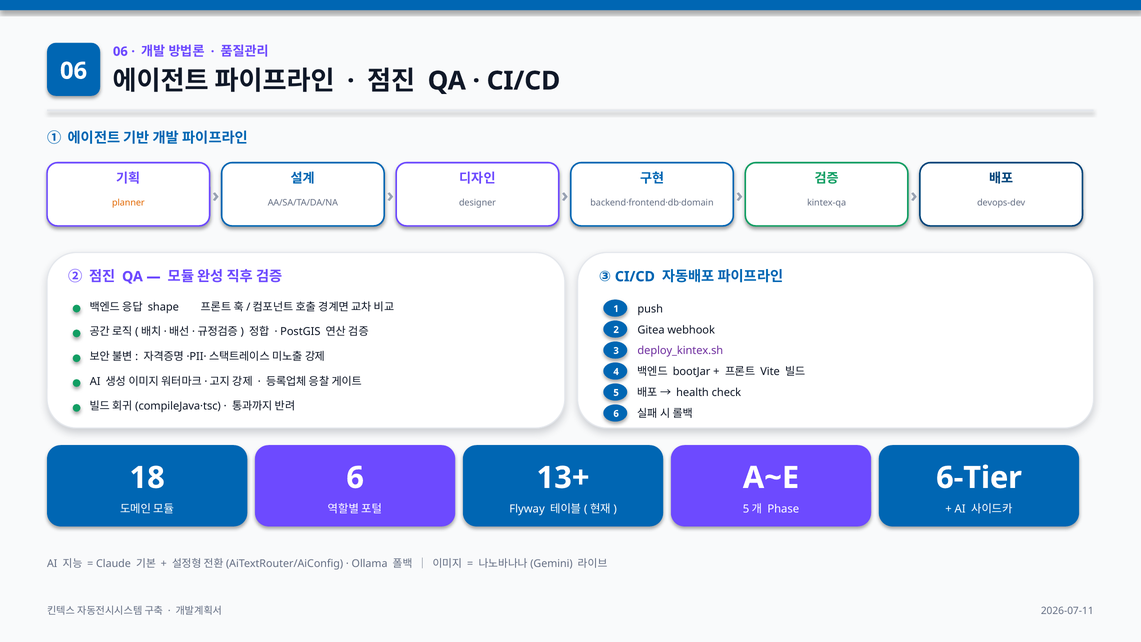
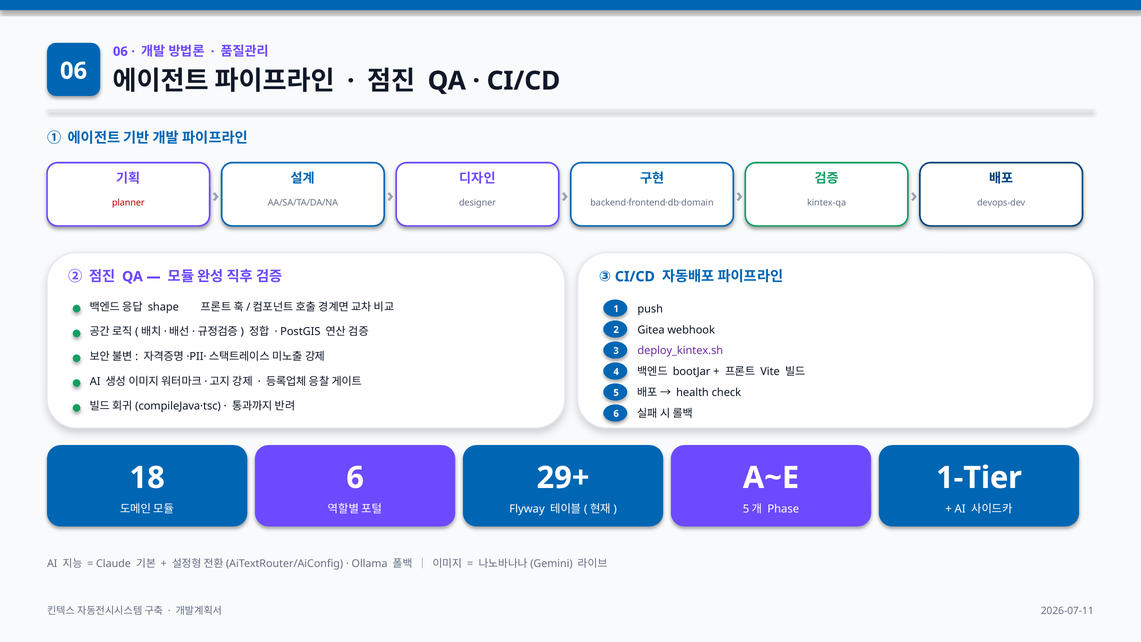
planner colour: orange -> red
13+: 13+ -> 29+
6-Tier: 6-Tier -> 1-Tier
